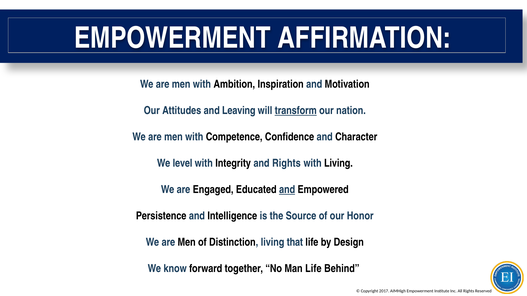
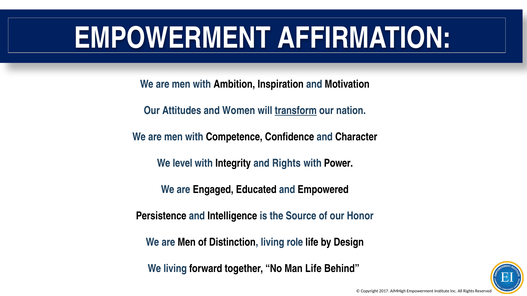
Leaving: Leaving -> Women
with Living: Living -> Power
and at (287, 190) underline: present -> none
that: that -> role
We know: know -> living
